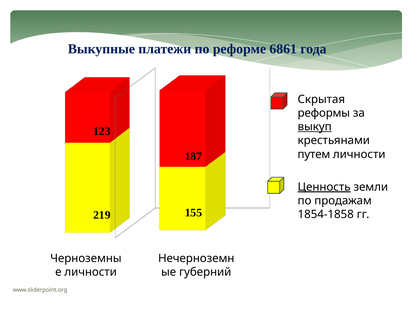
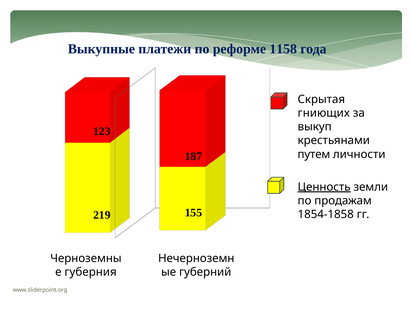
6861: 6861 -> 1158
реформы: реформы -> гниющих
выкуп underline: present -> none
личности at (91, 272): личности -> губерния
